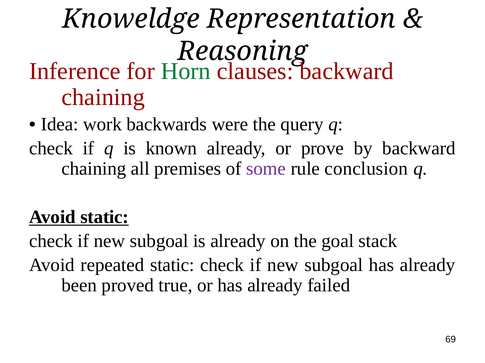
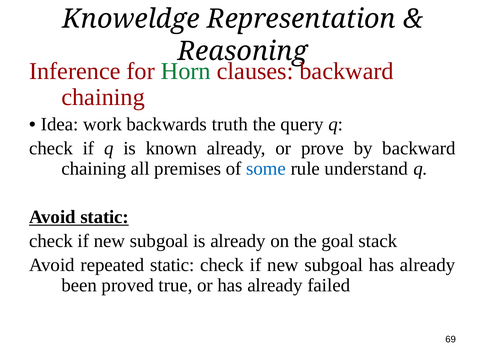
were: were -> truth
some colour: purple -> blue
conclusion: conclusion -> understand
